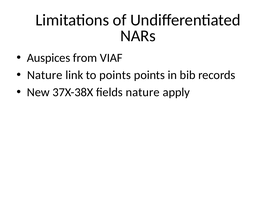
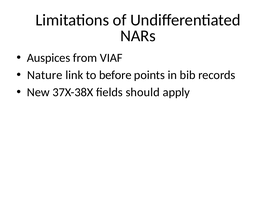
to points: points -> before
fields nature: nature -> should
